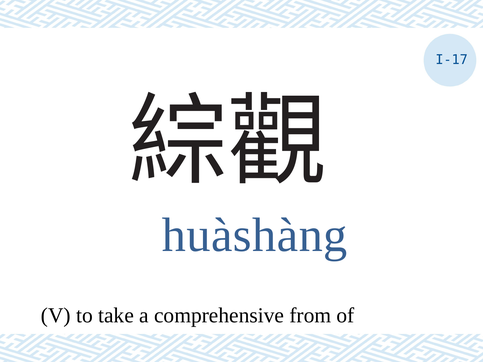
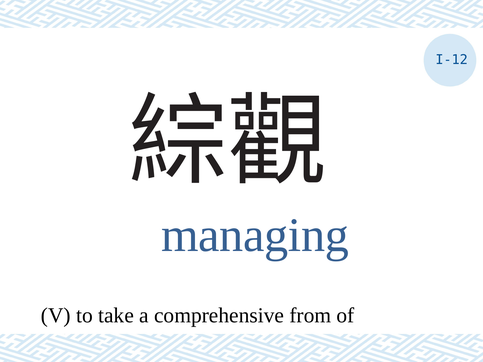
I-17: I-17 -> I-12
huàshàng: huàshàng -> managing
